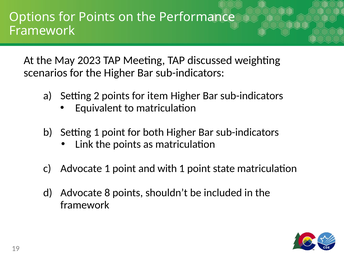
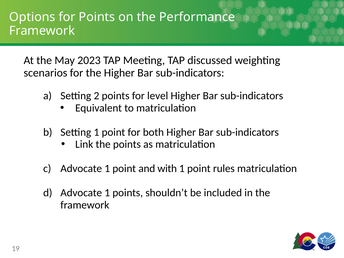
item: item -> level
state: state -> rules
8 at (107, 193): 8 -> 1
